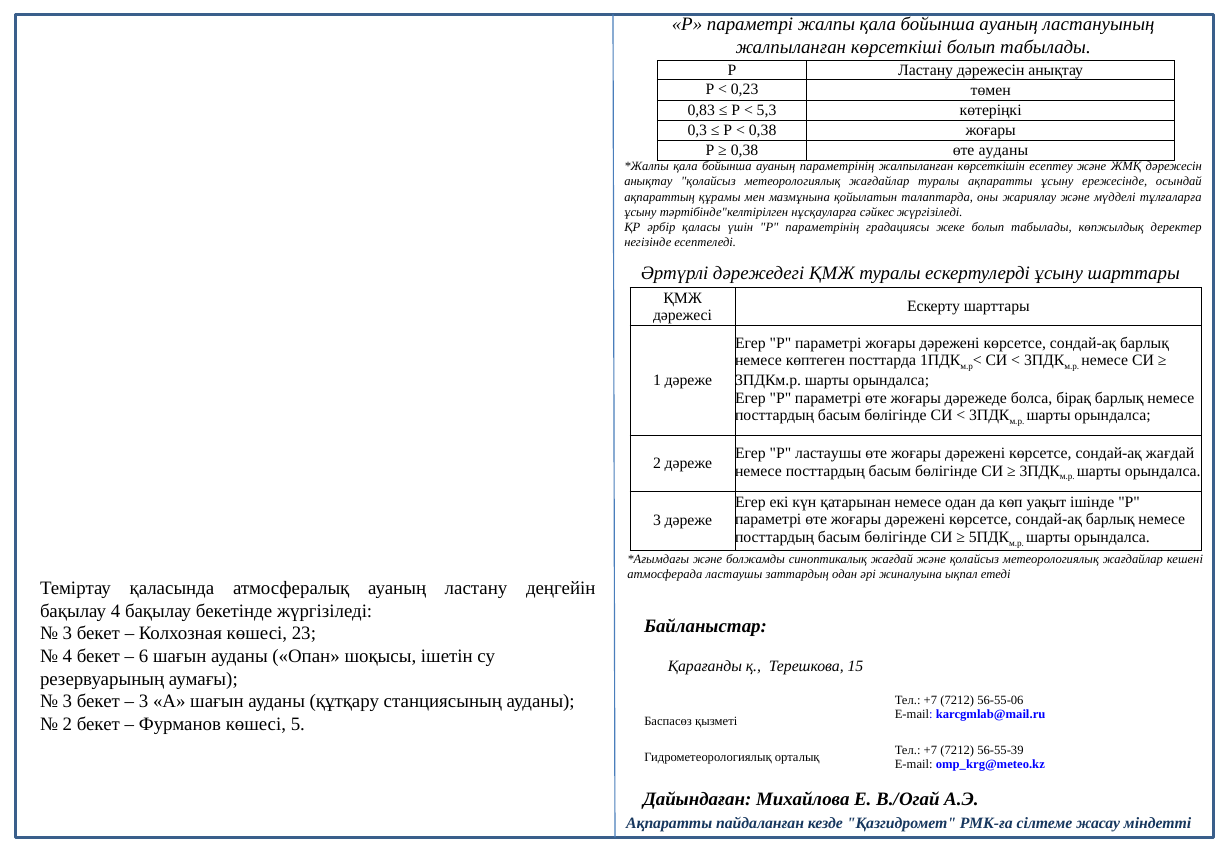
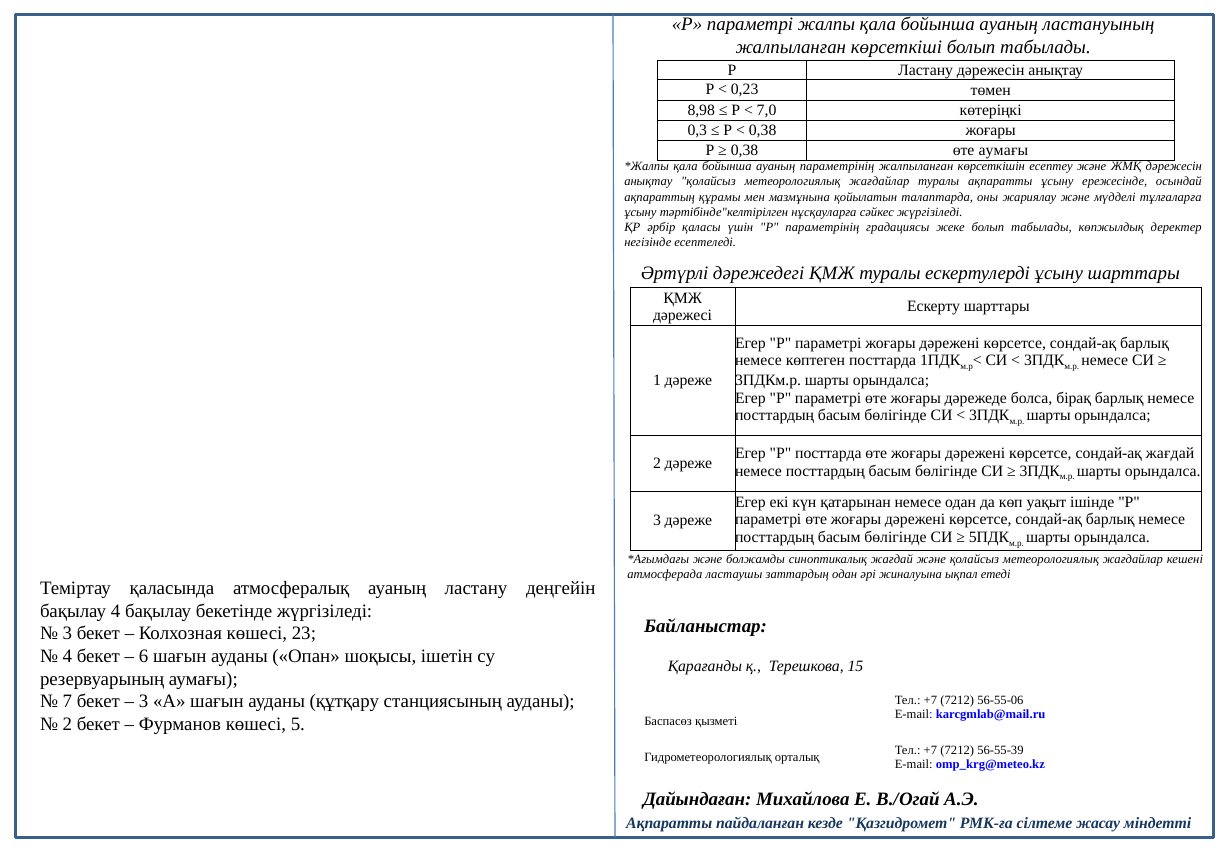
0,83: 0,83 -> 8,98
5,3: 5,3 -> 7,0
өте ауданы: ауданы -> аумағы
Р ластаушы: ластаушы -> посттарда
3 at (67, 701): 3 -> 7
